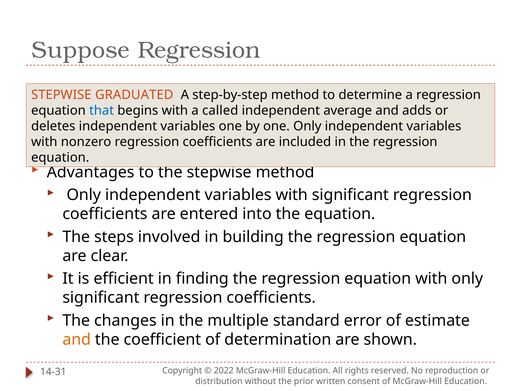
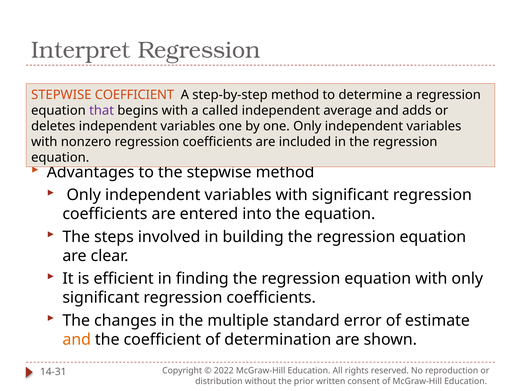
Suppose: Suppose -> Interpret
STEPWISE GRADUATED: GRADUATED -> COEFFICIENT
that colour: blue -> purple
